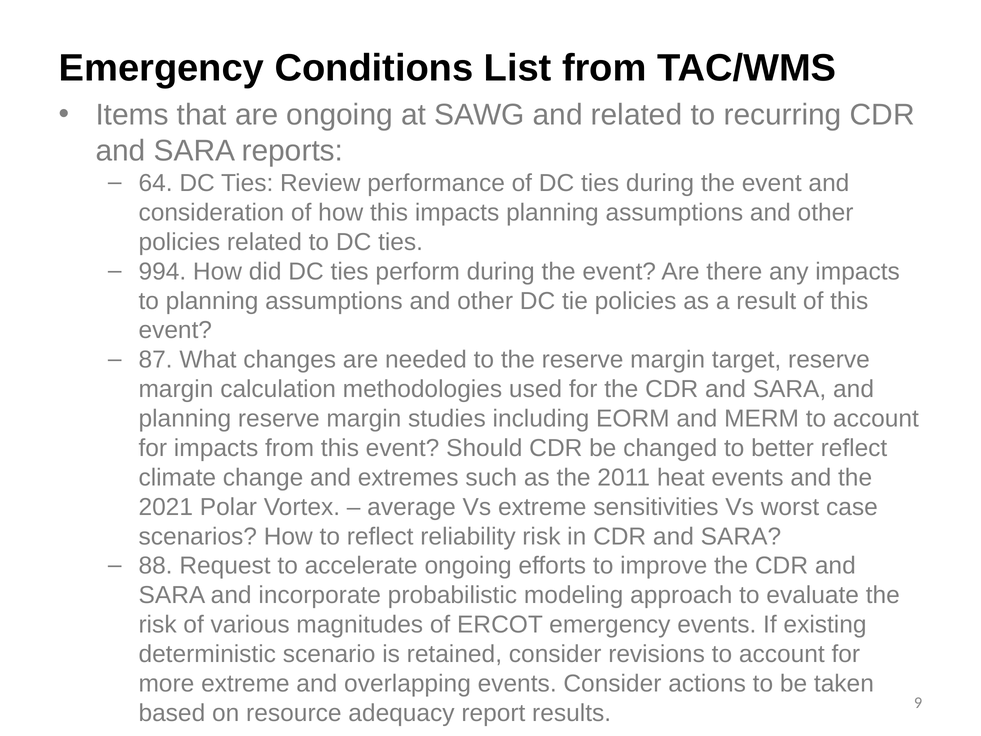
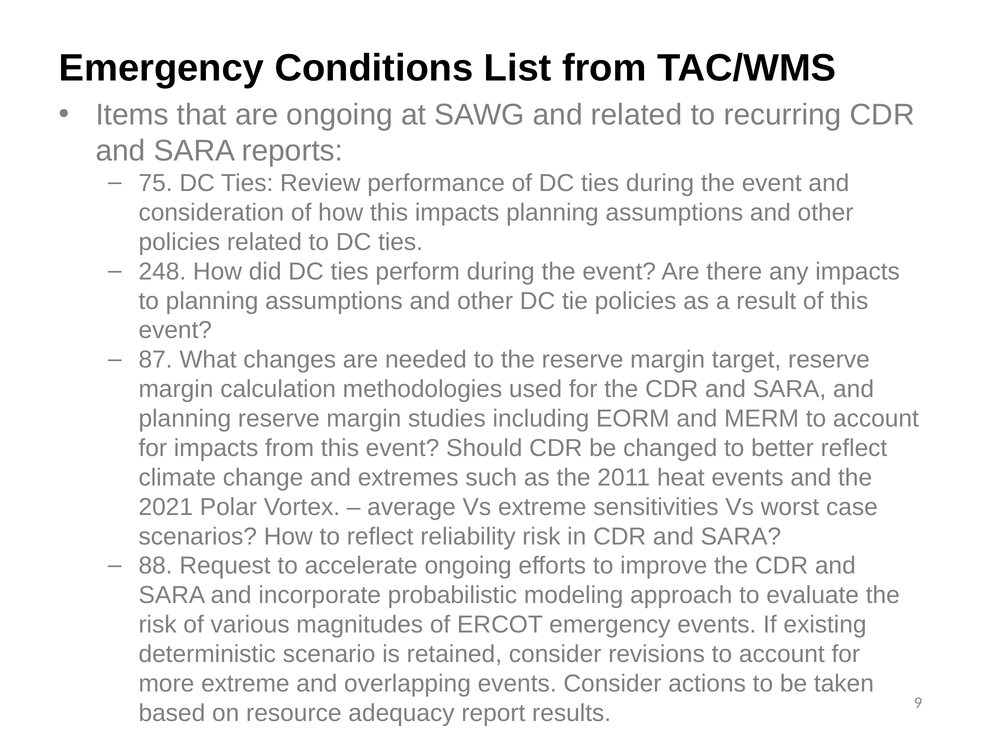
64: 64 -> 75
994: 994 -> 248
